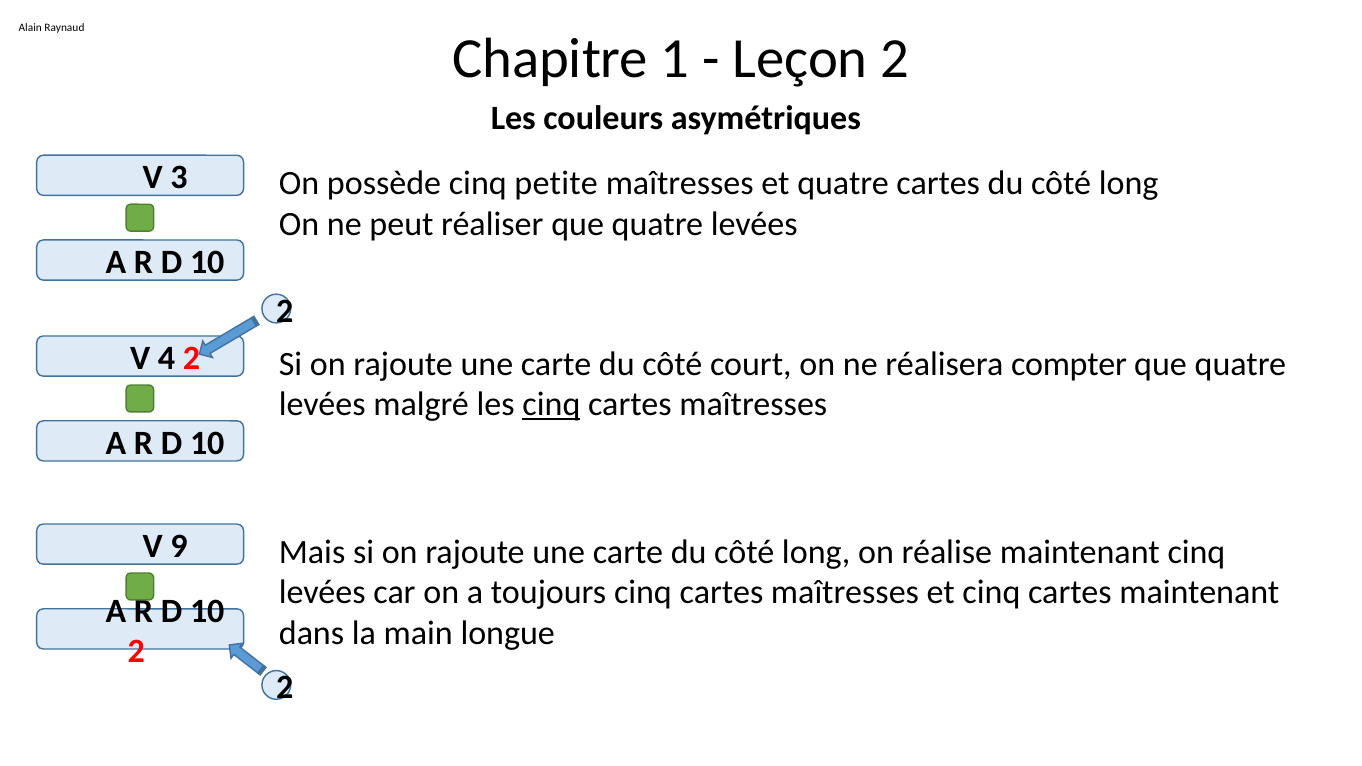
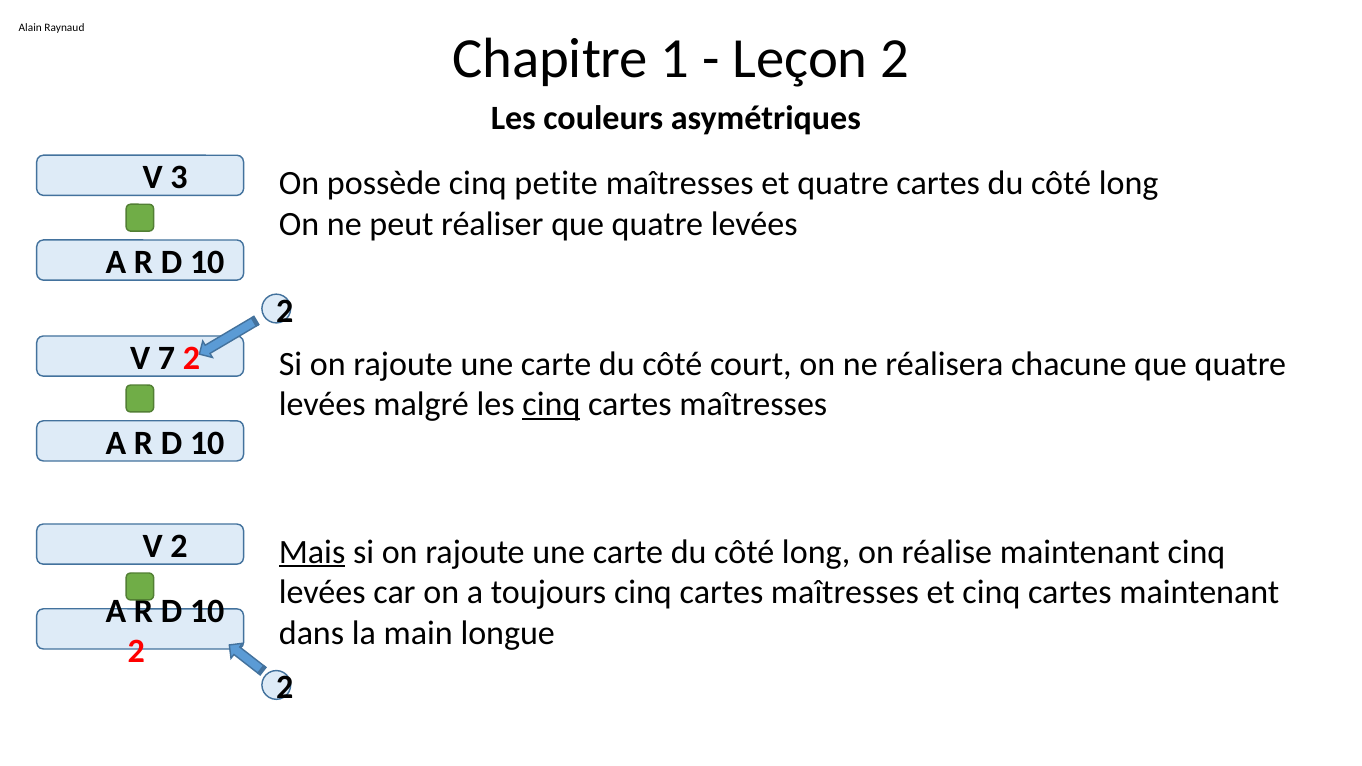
4: 4 -> 7
compter: compter -> chacune
V 9: 9 -> 2
Mais underline: none -> present
